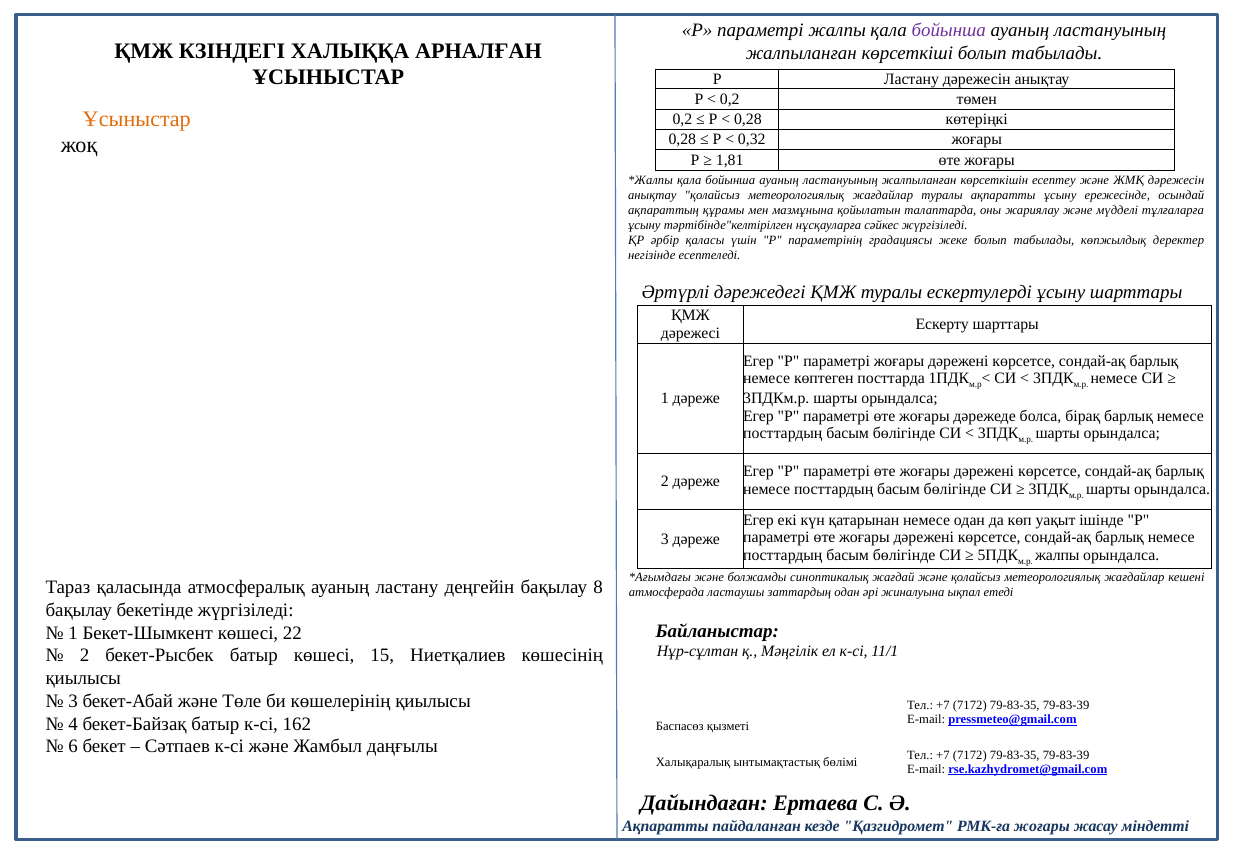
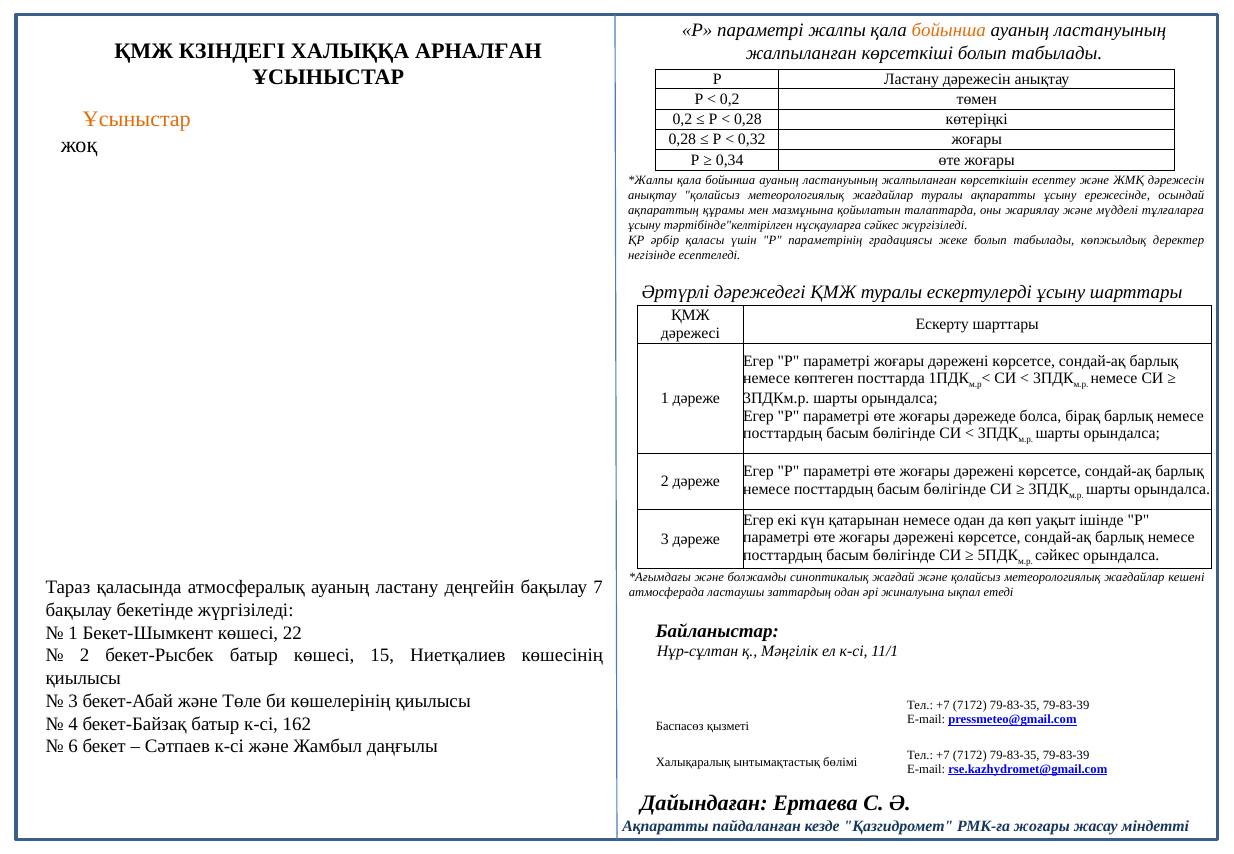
бойынша at (949, 30) colour: purple -> orange
1,81: 1,81 -> 0,34
жалпы at (1057, 555): жалпы -> сәйкес
8: 8 -> 7
